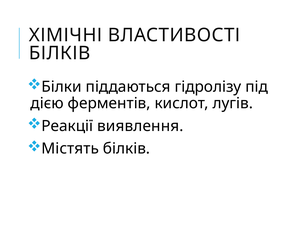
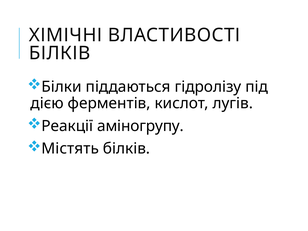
виявлення: виявлення -> аміногрупу
